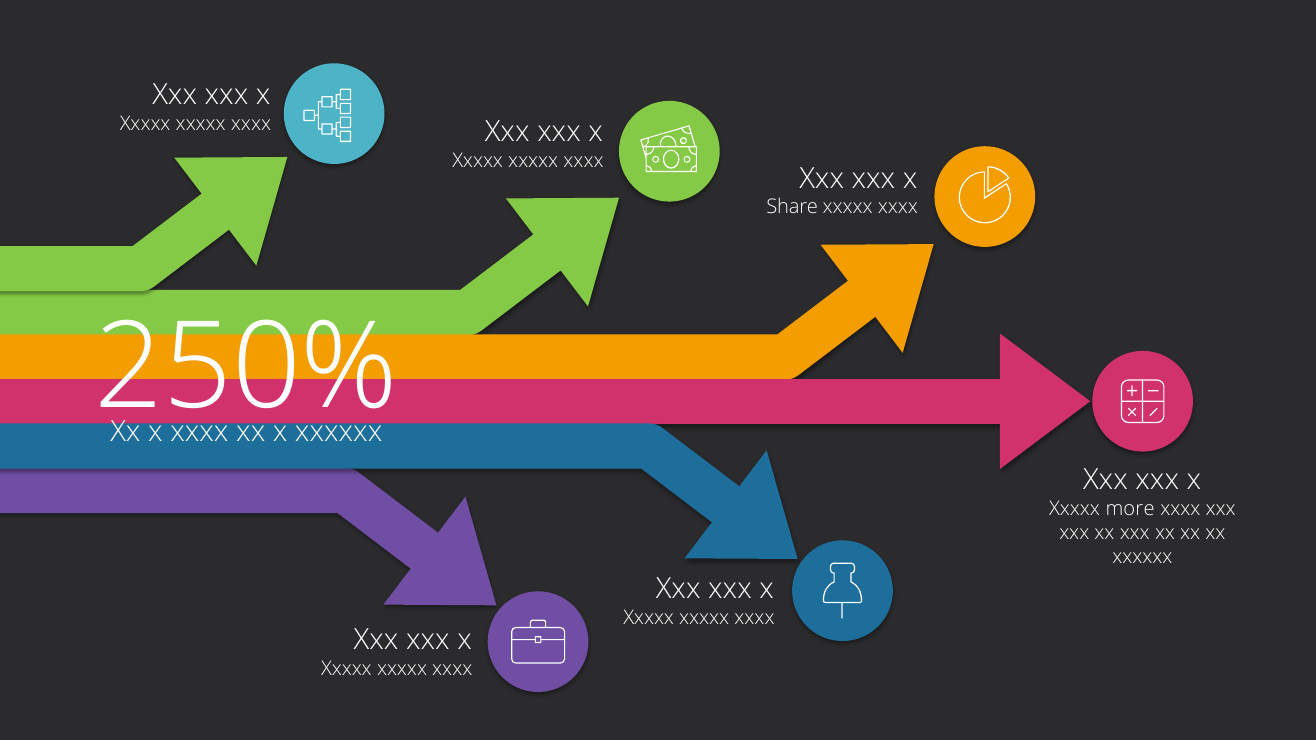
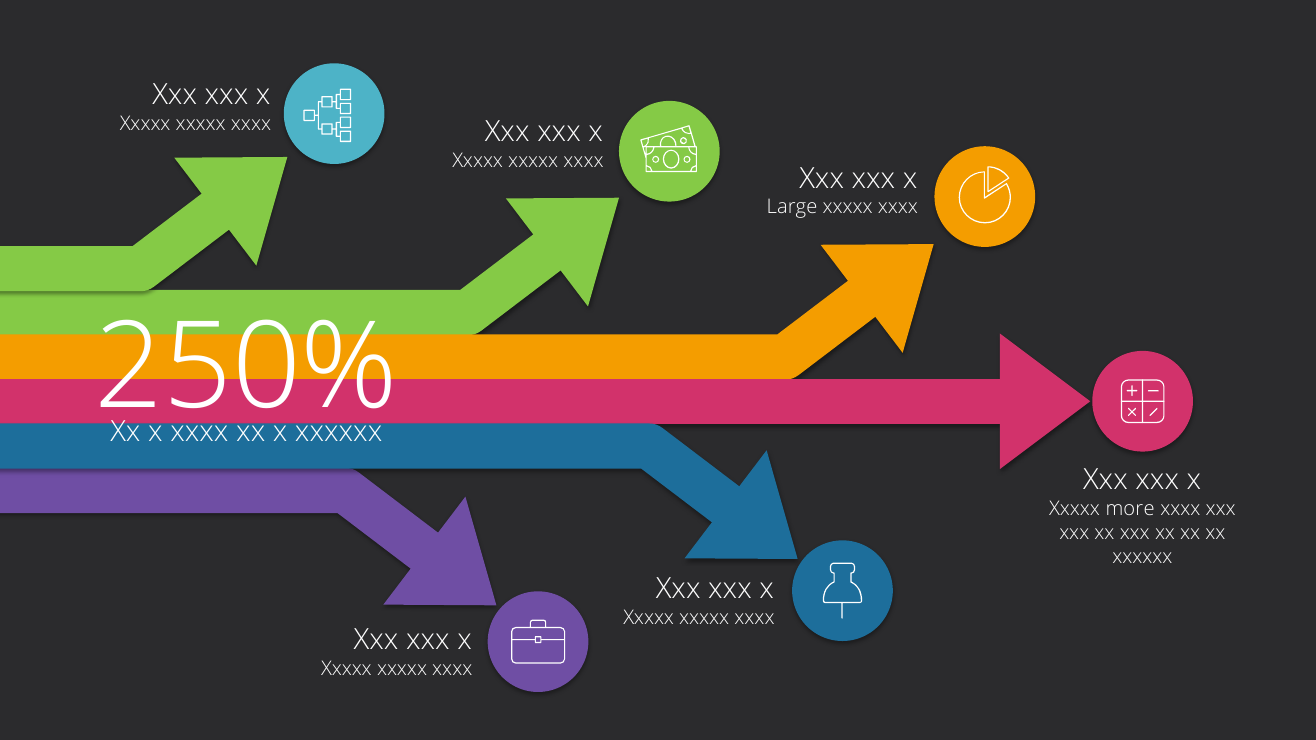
Share: Share -> Large
